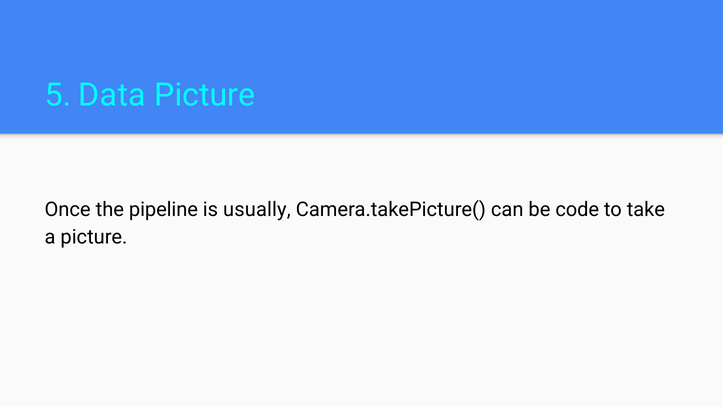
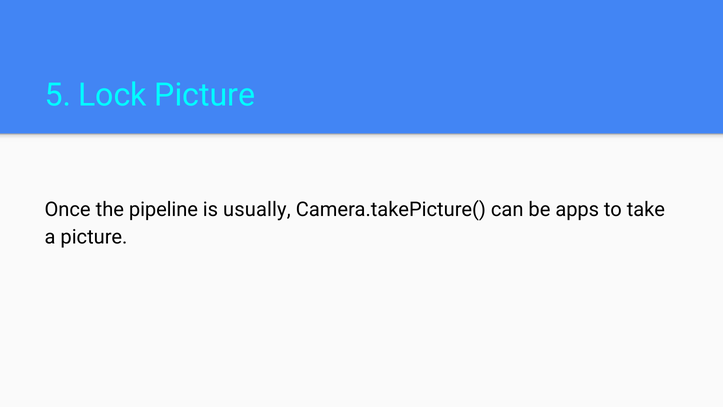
Data: Data -> Lock
code: code -> apps
